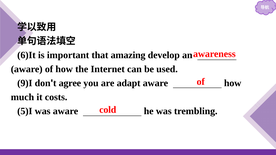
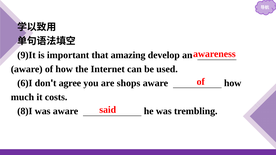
6)It: 6)It -> 9)It
9)I: 9)I -> 6)I
adapt: adapt -> shops
cold: cold -> said
5)I: 5)I -> 8)I
